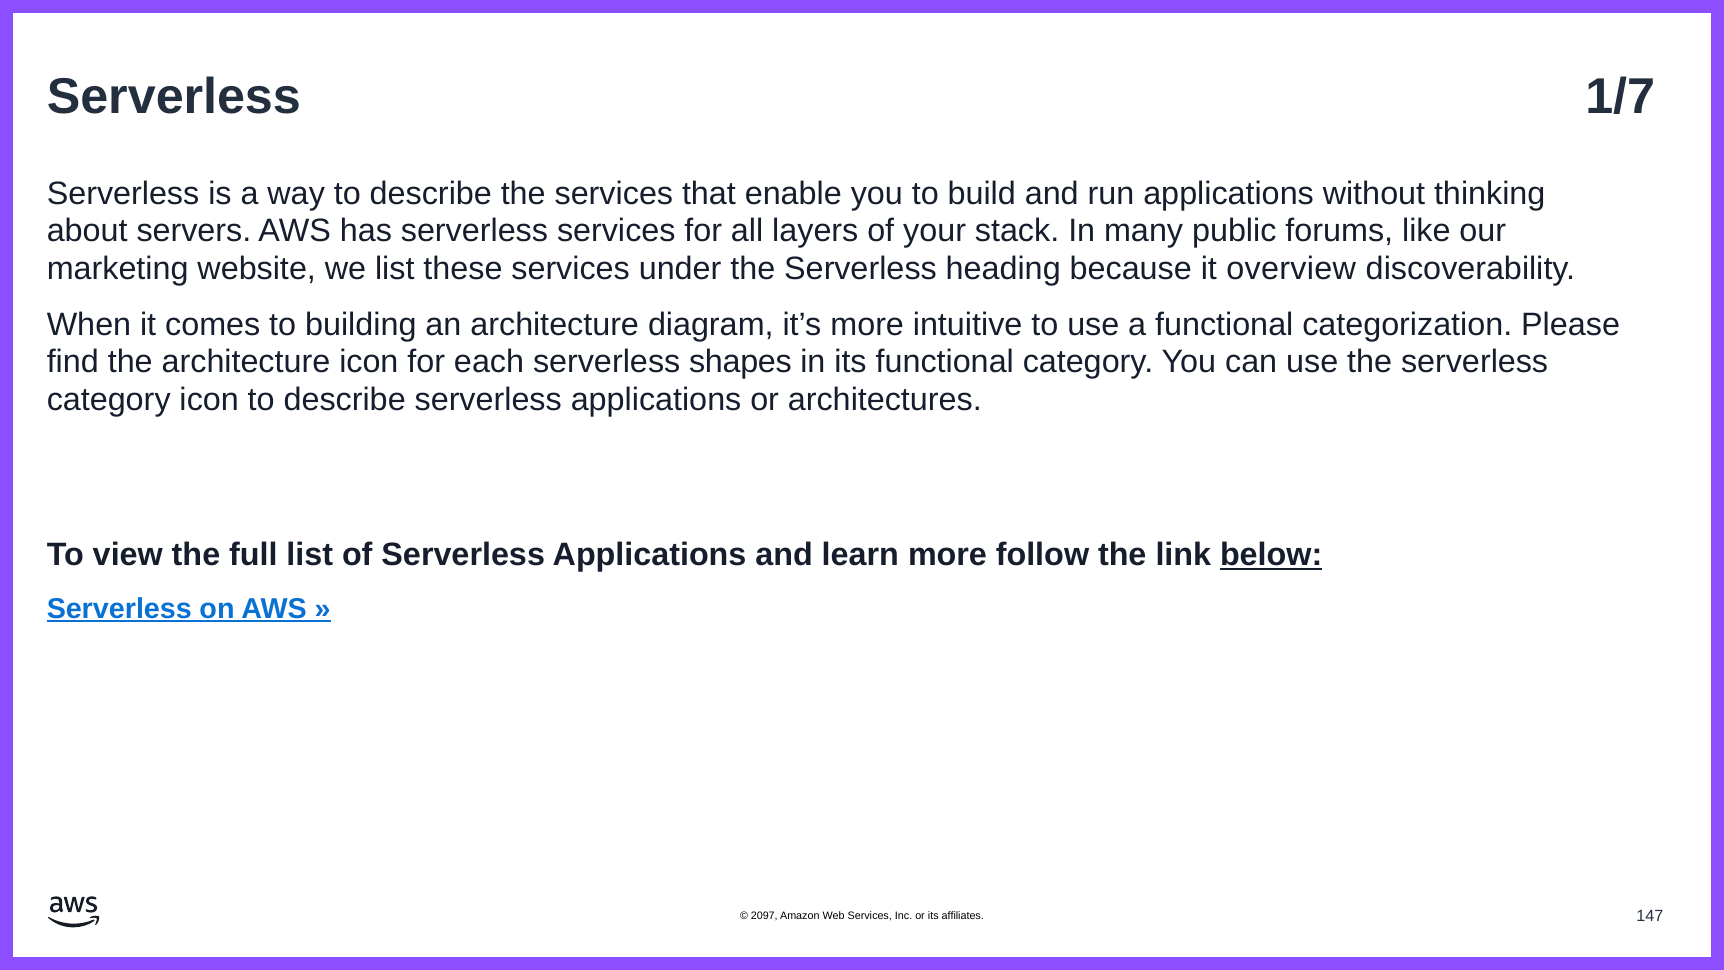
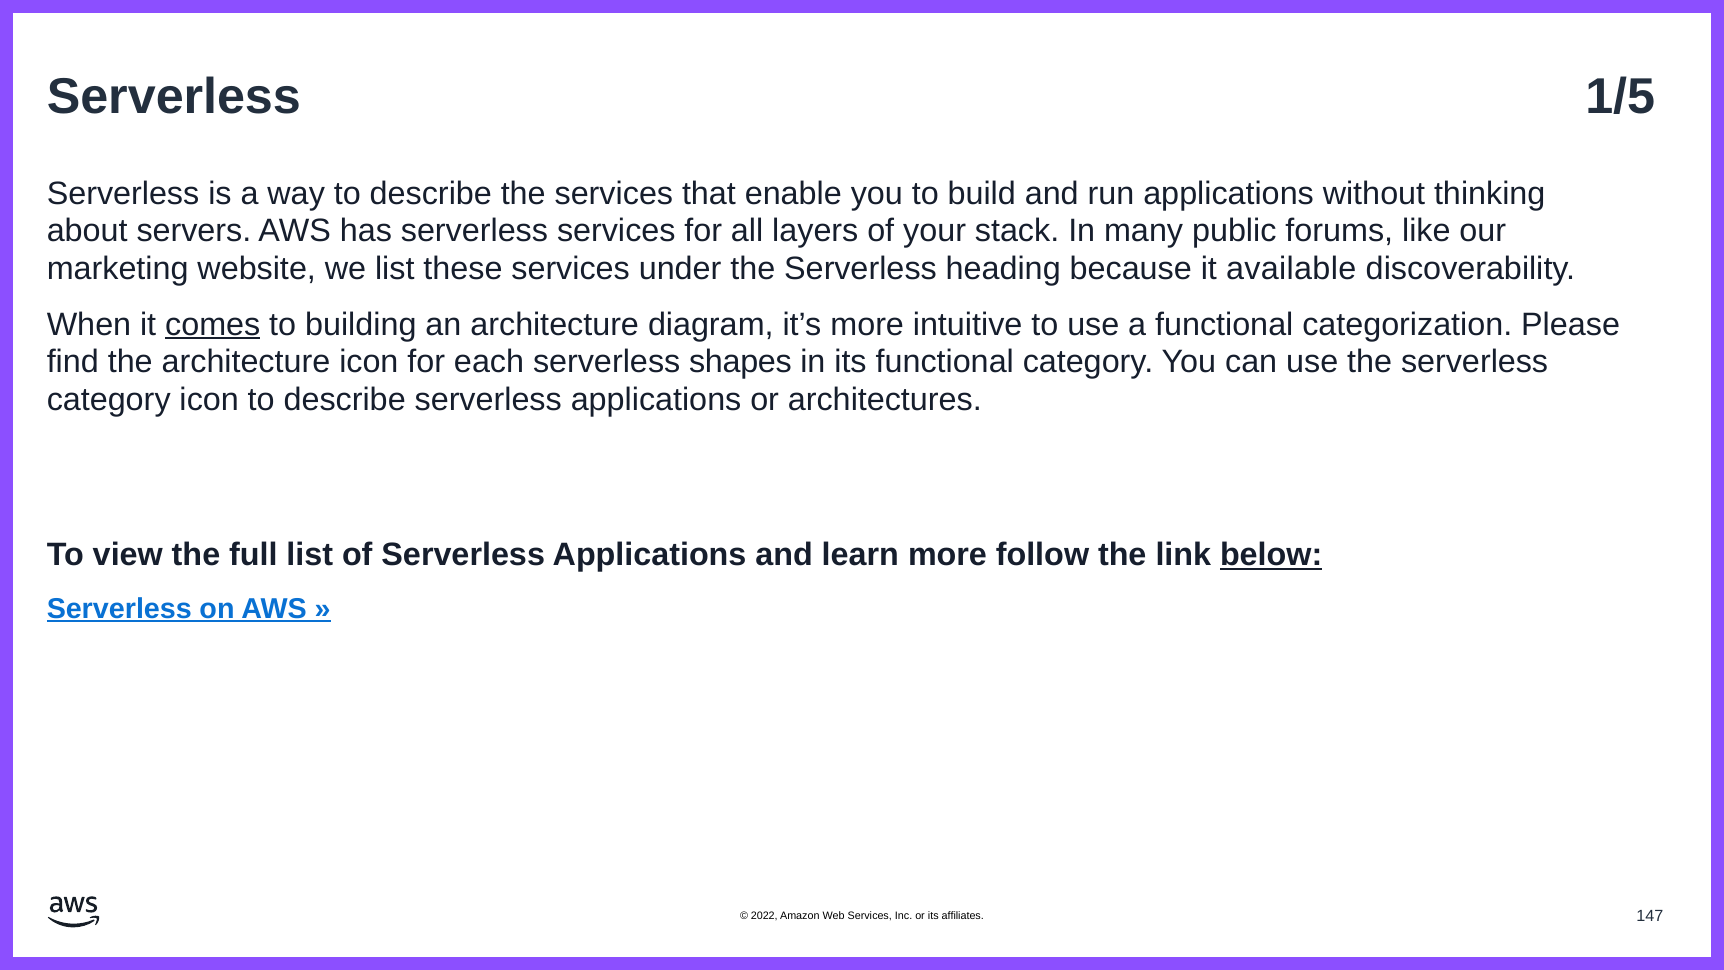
1/7: 1/7 -> 1/5
overview: overview -> available
comes underline: none -> present
2097: 2097 -> 2022
